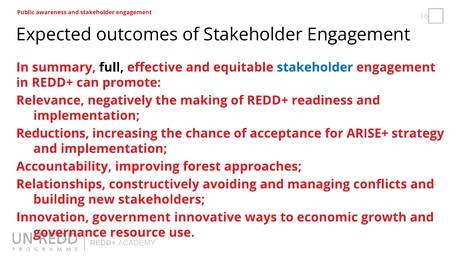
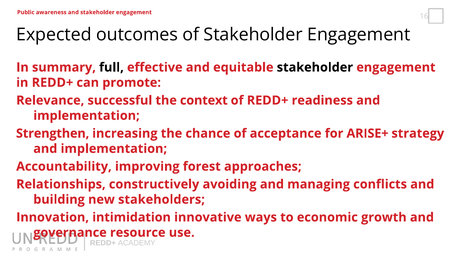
stakeholder at (315, 67) colour: blue -> black
negatively: negatively -> successful
making: making -> context
Reductions: Reductions -> Strengthen
government: government -> intimidation
